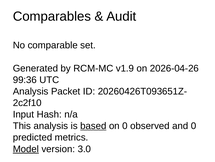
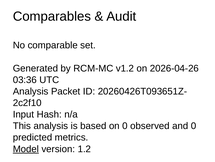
v1.9: v1.9 -> v1.2
99:36: 99:36 -> 03:36
based underline: present -> none
3.0: 3.0 -> 1.2
